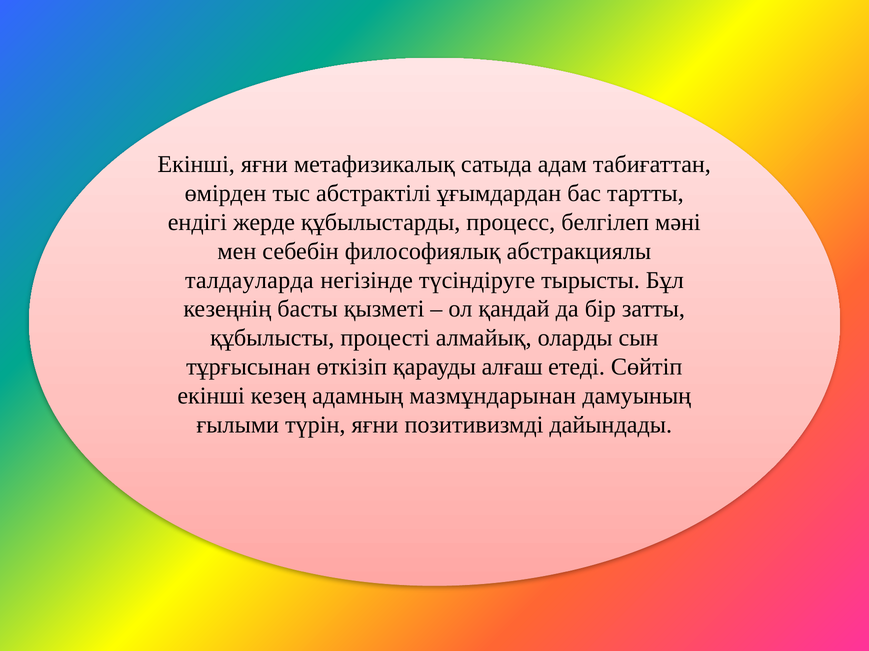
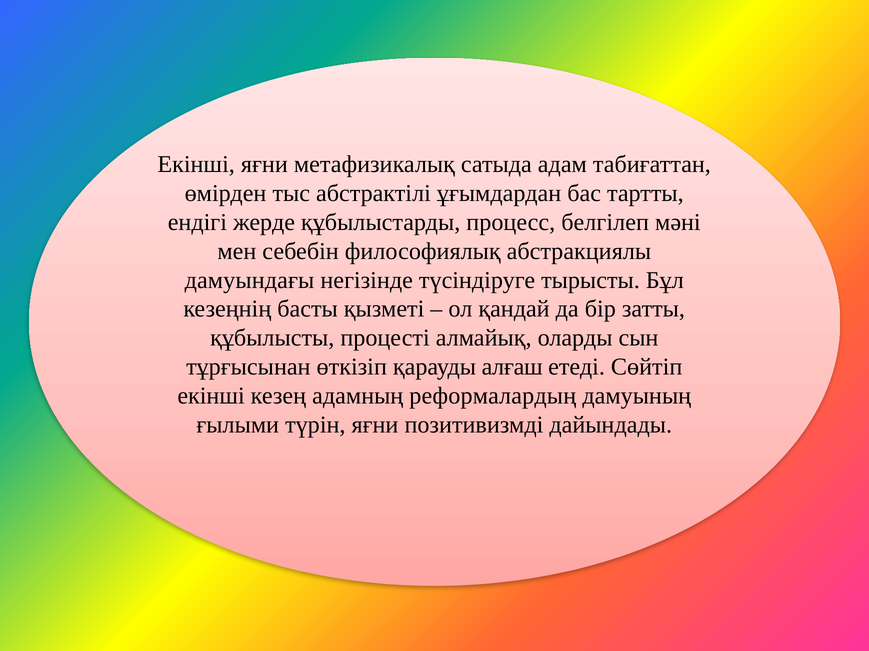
талдауларда: талдауларда -> дамуындағы
мазмұндарынан: мазмұндарынан -> реформалардың
